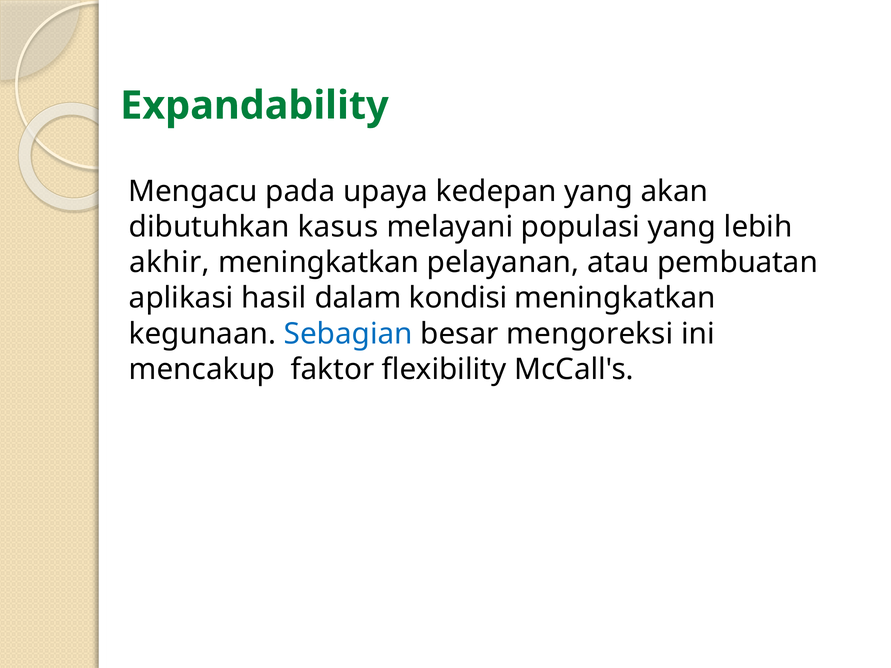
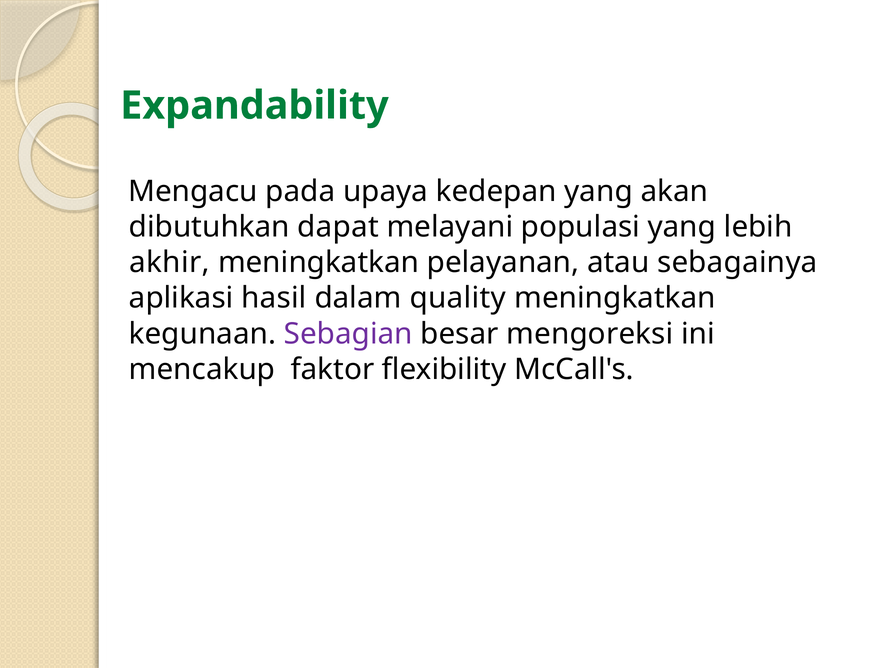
kasus: kasus -> dapat
pembuatan: pembuatan -> sebagainya
kondisi: kondisi -> quality
Sebagian colour: blue -> purple
